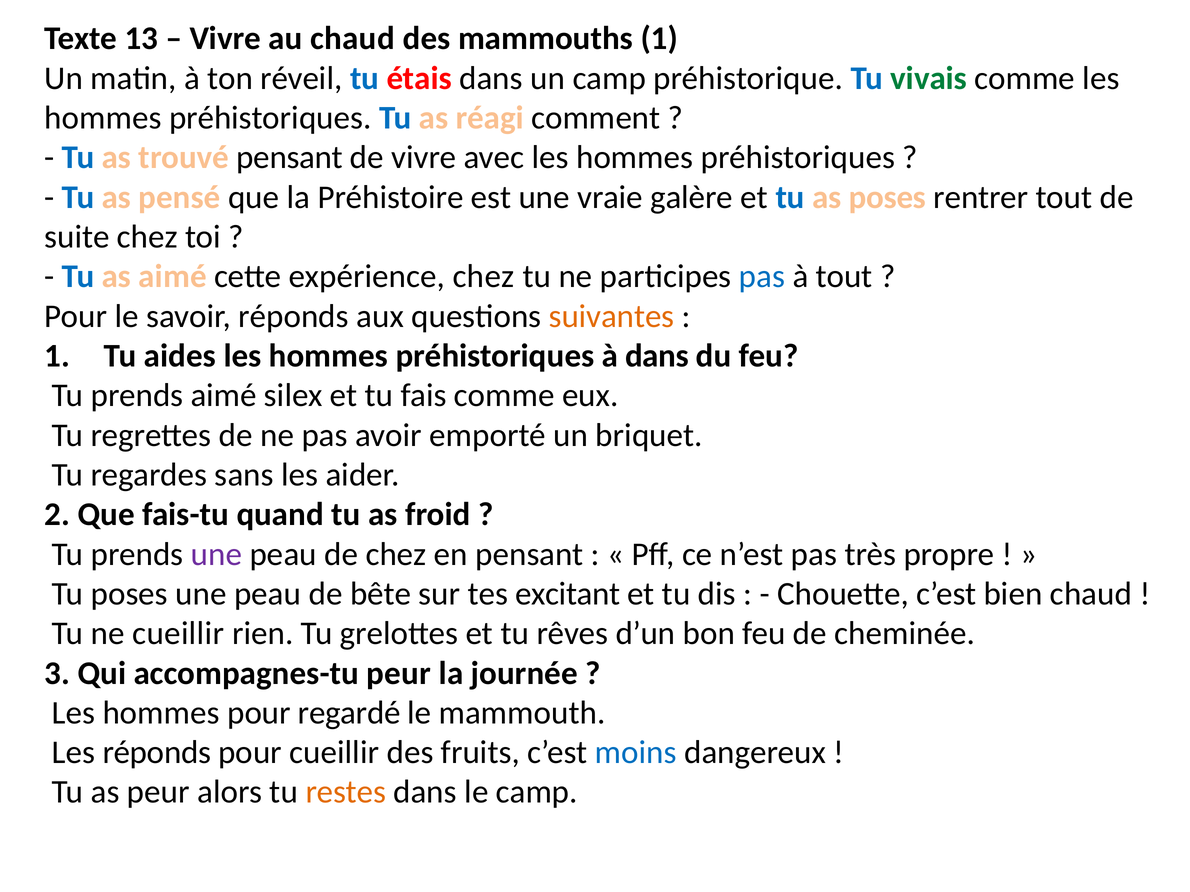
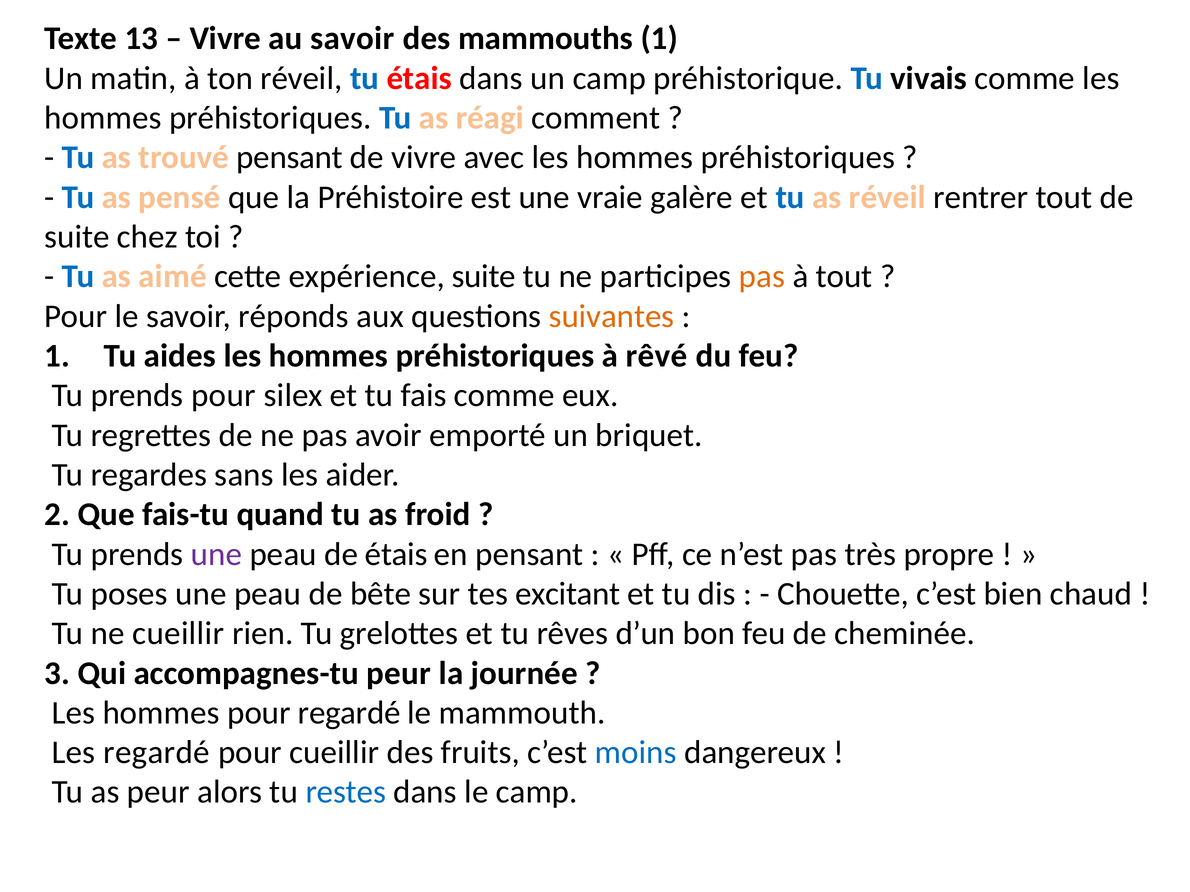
au chaud: chaud -> savoir
vivais colour: green -> black
as poses: poses -> réveil
expérience chez: chez -> suite
pas at (762, 277) colour: blue -> orange
à dans: dans -> rêvé
prends aimé: aimé -> pour
de chez: chez -> étais
Les réponds: réponds -> regardé
restes colour: orange -> blue
